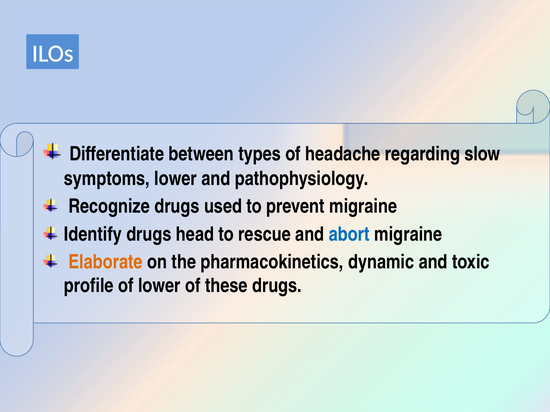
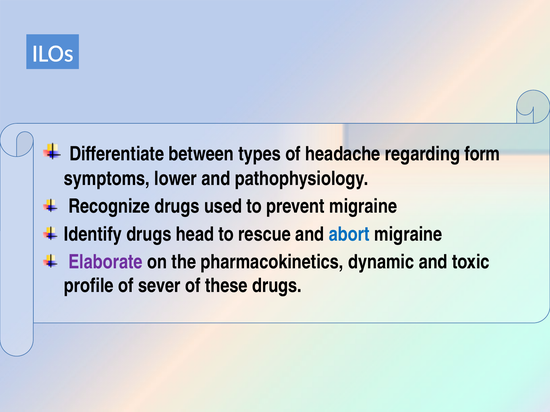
slow: slow -> form
Elaborate colour: orange -> purple
of lower: lower -> sever
